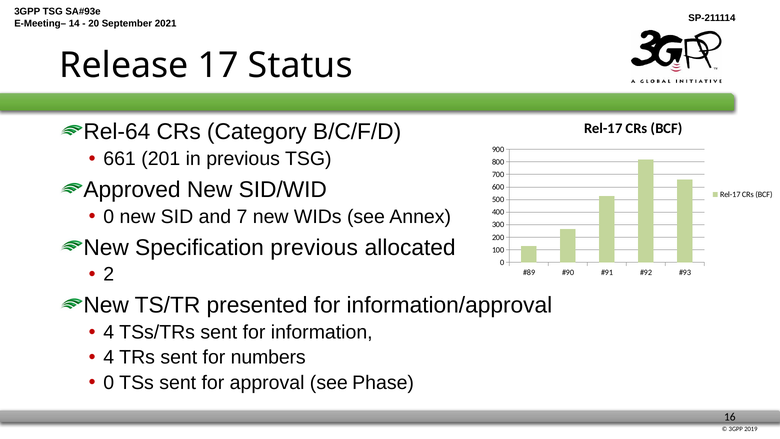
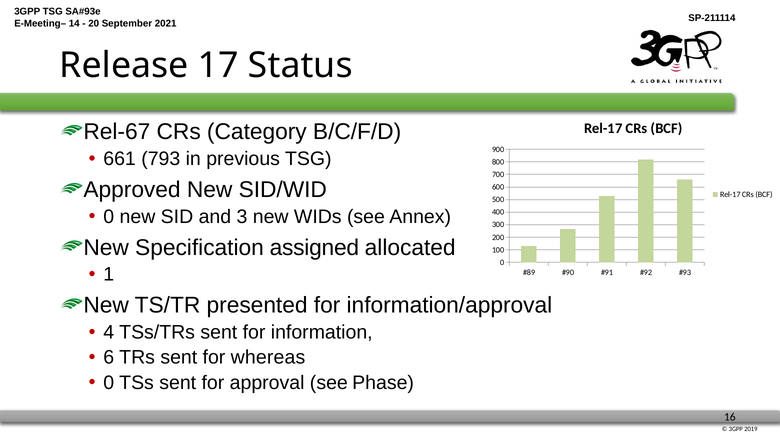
Rel-64: Rel-64 -> Rel-67
201: 201 -> 793
7: 7 -> 3
Specification previous: previous -> assigned
2: 2 -> 1
4 at (109, 357): 4 -> 6
numbers: numbers -> whereas
